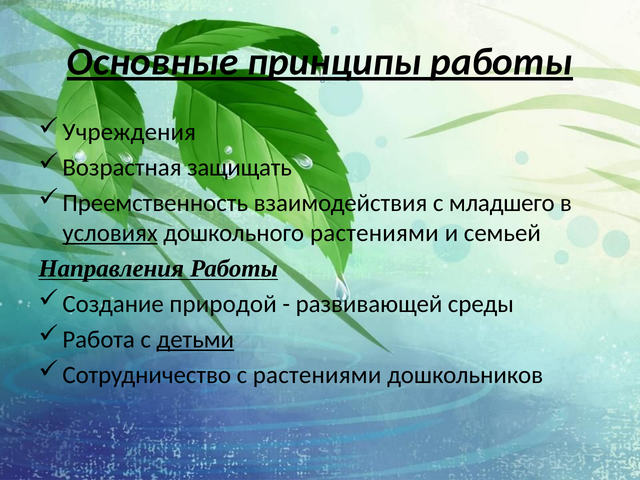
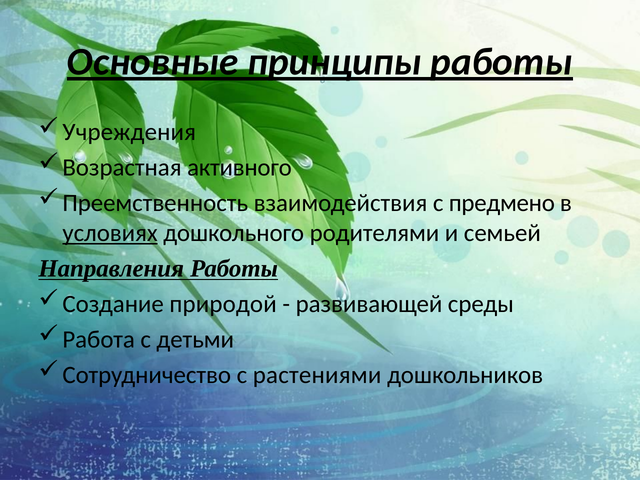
защищать: защищать -> активного
младшего: младшего -> предмено
дошкольного растениями: растениями -> родителями
детьми underline: present -> none
